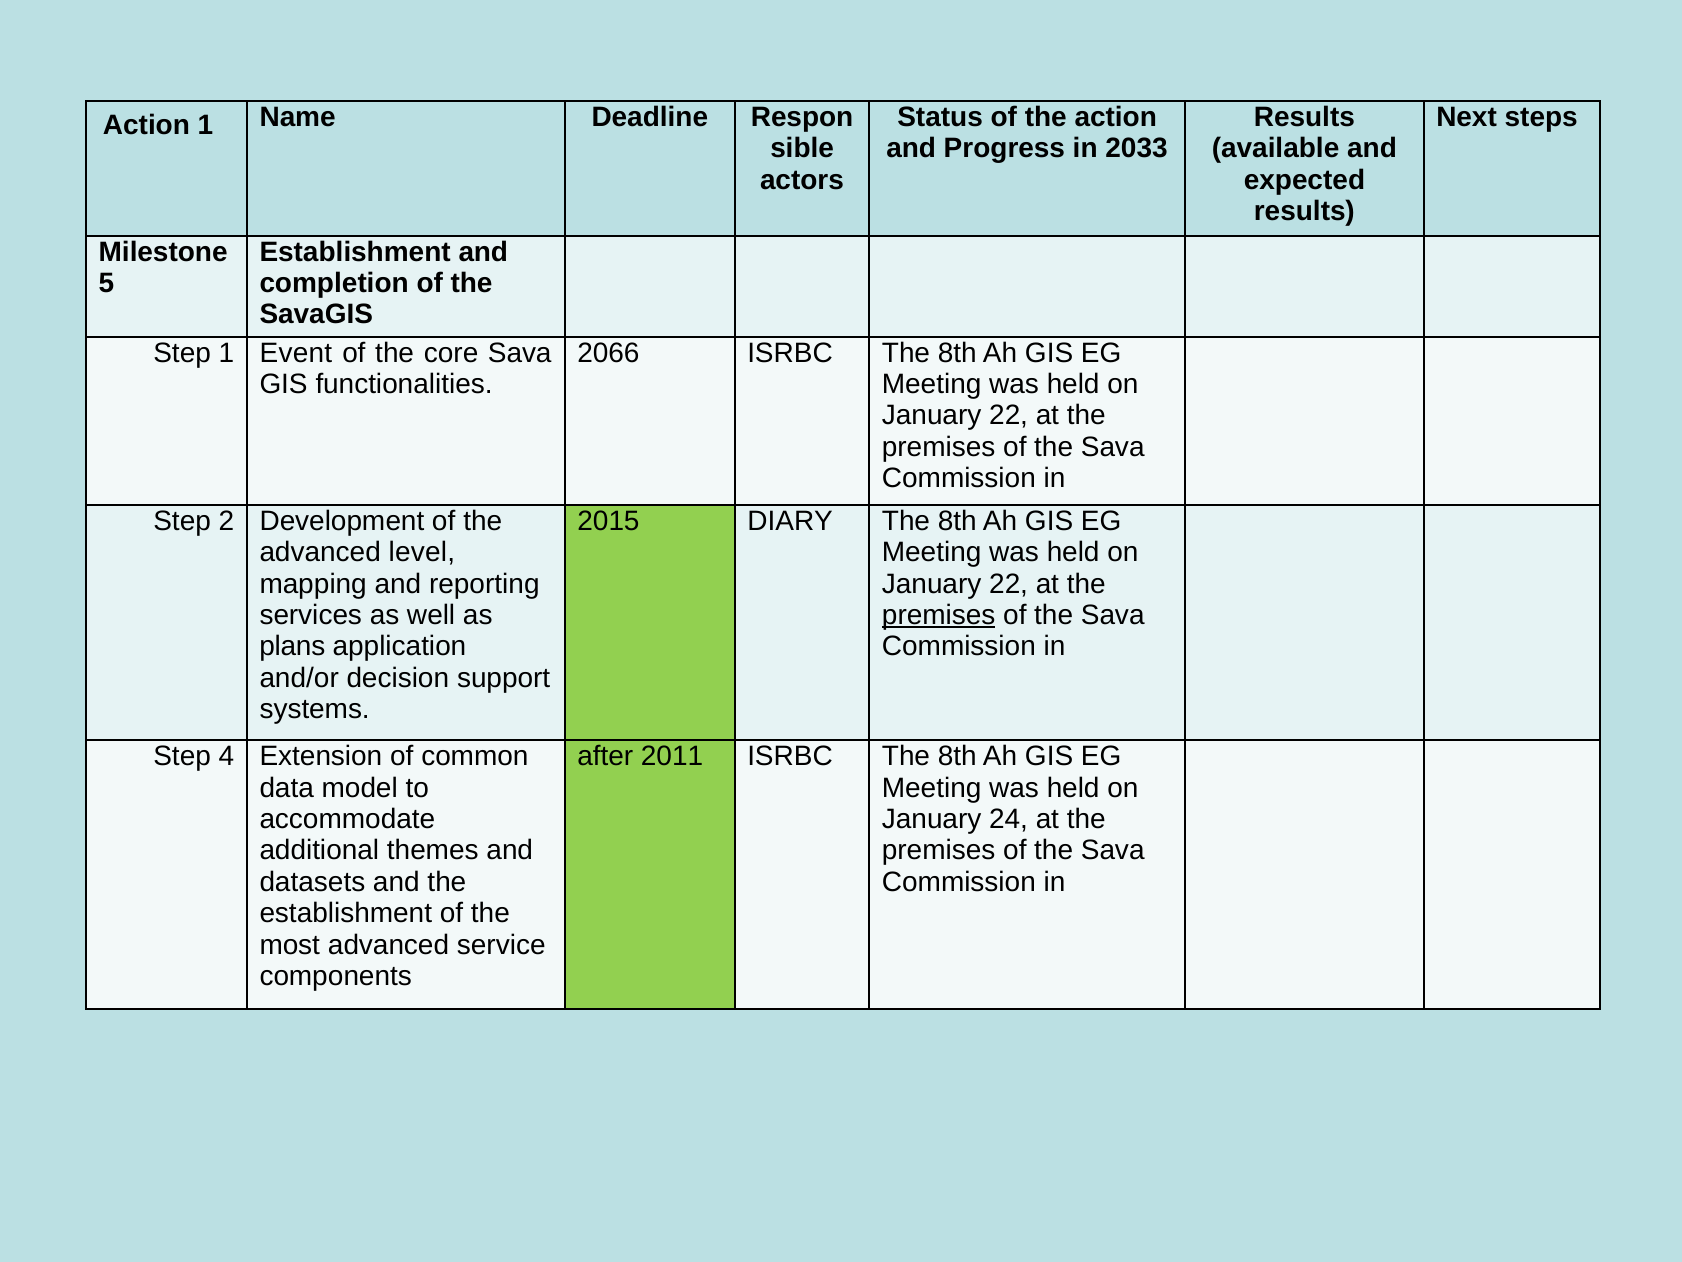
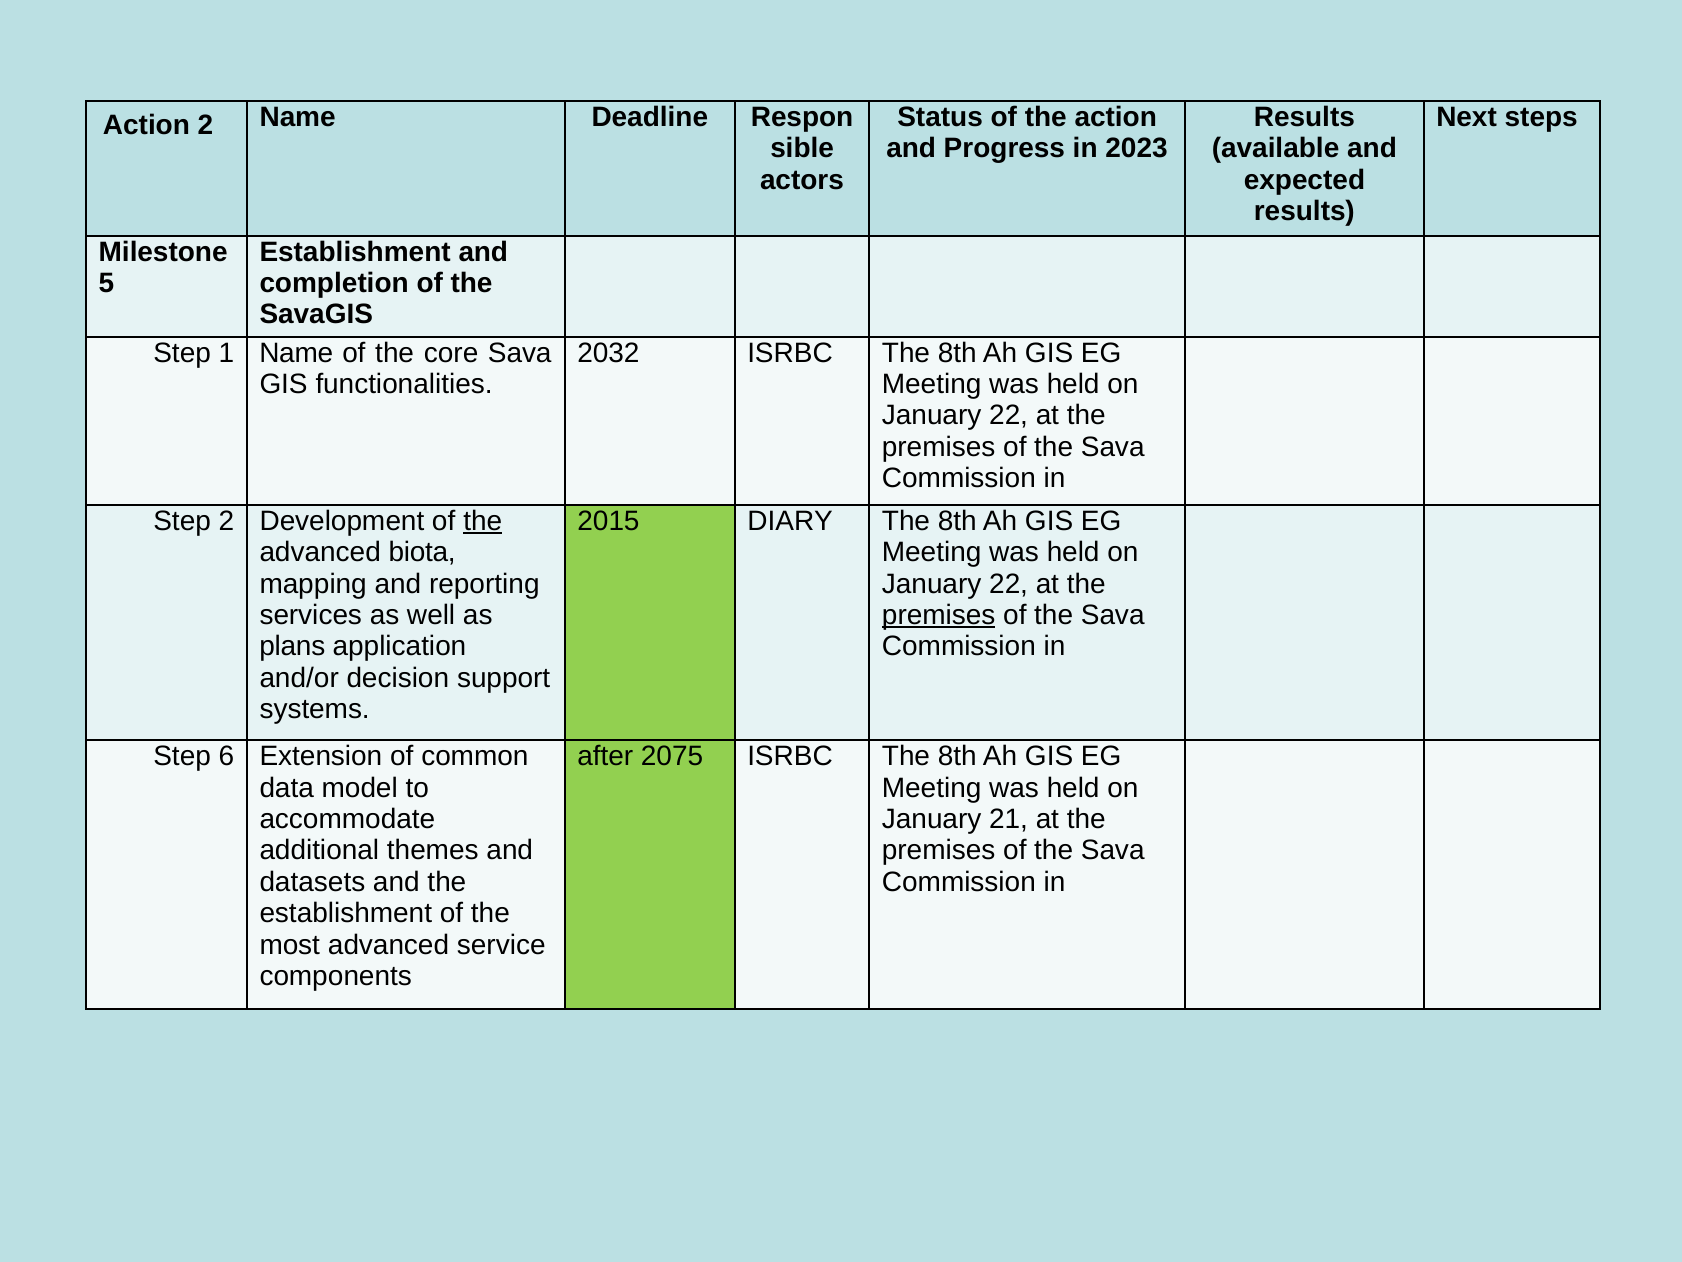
Action 1: 1 -> 2
2033: 2033 -> 2023
1 Event: Event -> Name
2066: 2066 -> 2032
the at (483, 521) underline: none -> present
level: level -> biota
4: 4 -> 6
2011: 2011 -> 2075
24: 24 -> 21
